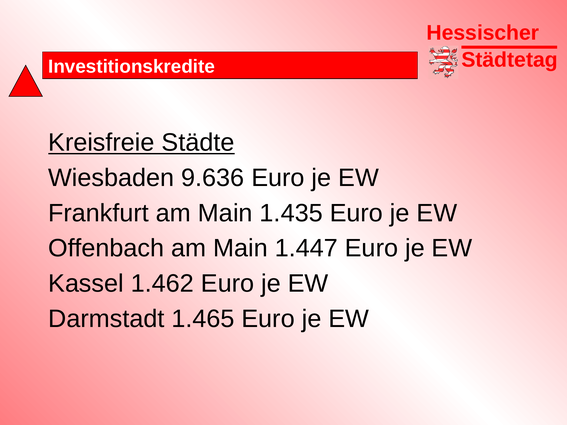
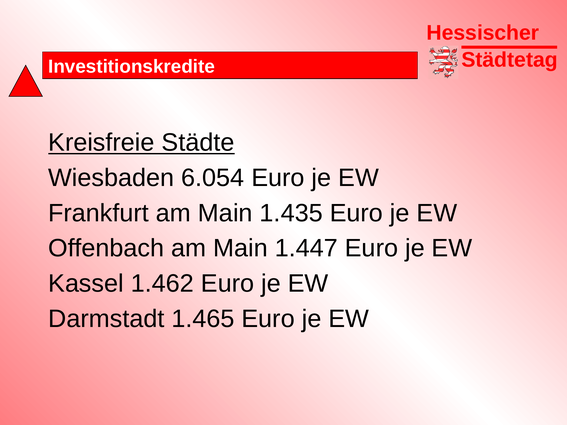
9.636: 9.636 -> 6.054
